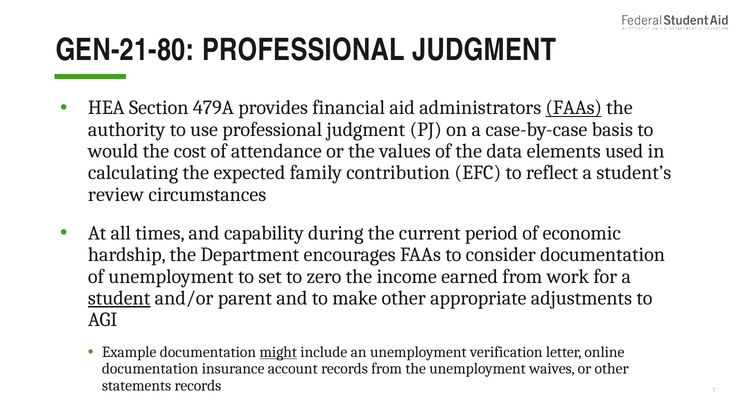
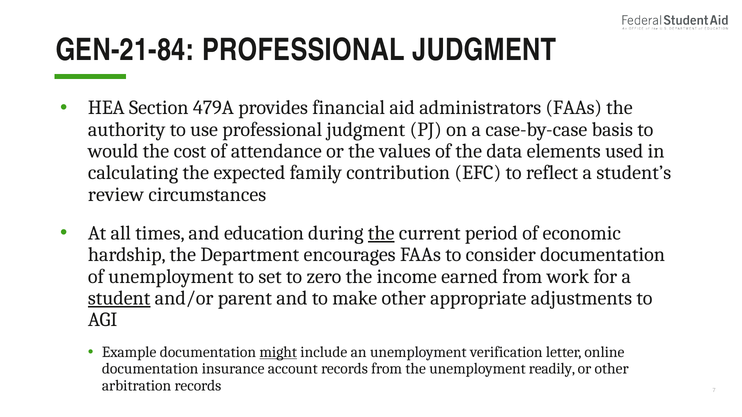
GEN-21-80: GEN-21-80 -> GEN-21-84
FAAs at (574, 108) underline: present -> none
capability: capability -> education
the at (381, 233) underline: none -> present
waives: waives -> readily
statements: statements -> arbitration
